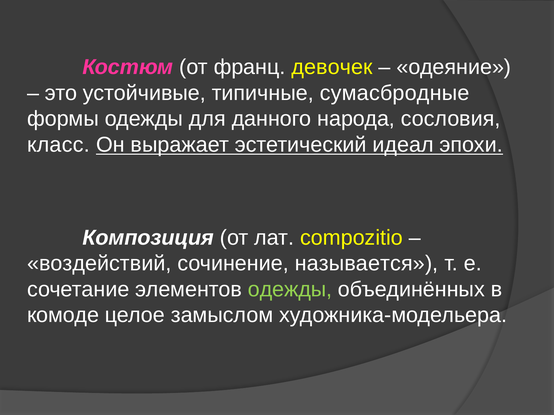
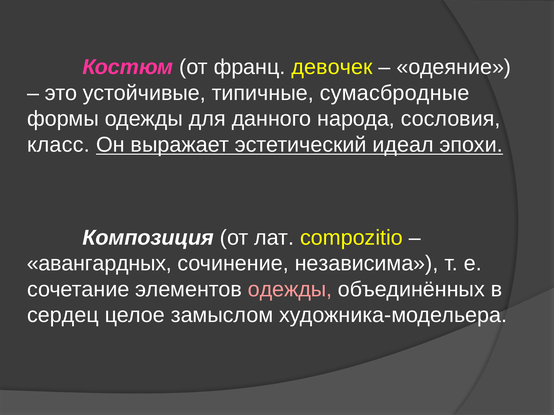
воздействий: воздействий -> авангардных
называется: называется -> независима
одежды at (290, 290) colour: light green -> pink
комоде: комоде -> сердец
